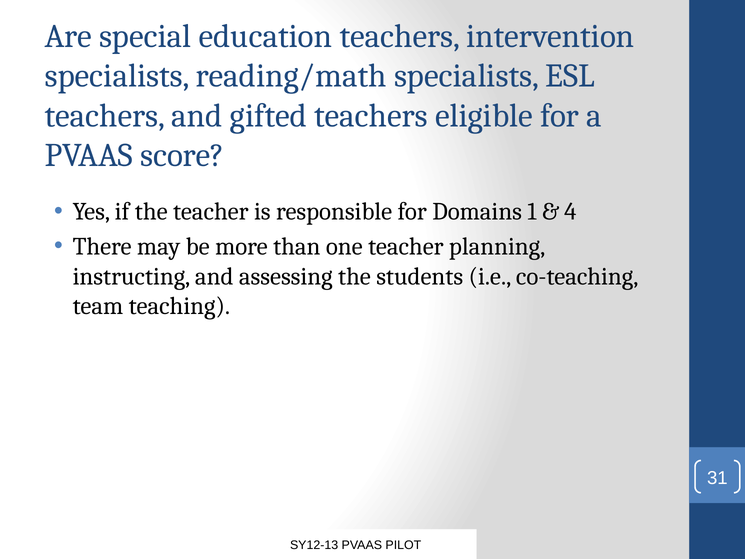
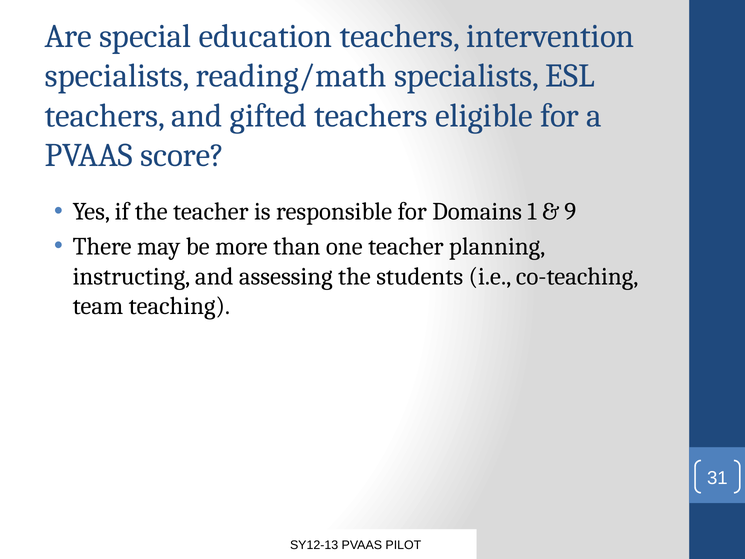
4: 4 -> 9
